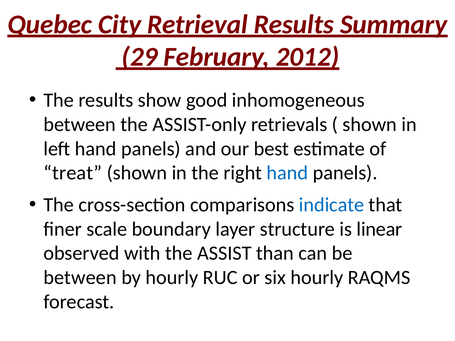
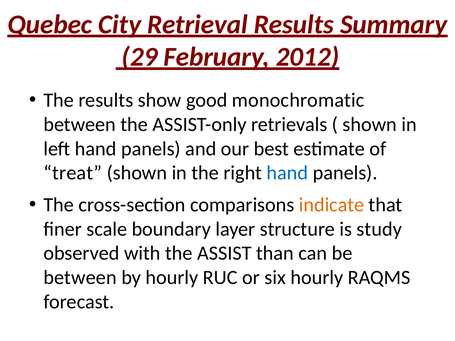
inhomogeneous: inhomogeneous -> monochromatic
indicate colour: blue -> orange
linear: linear -> study
